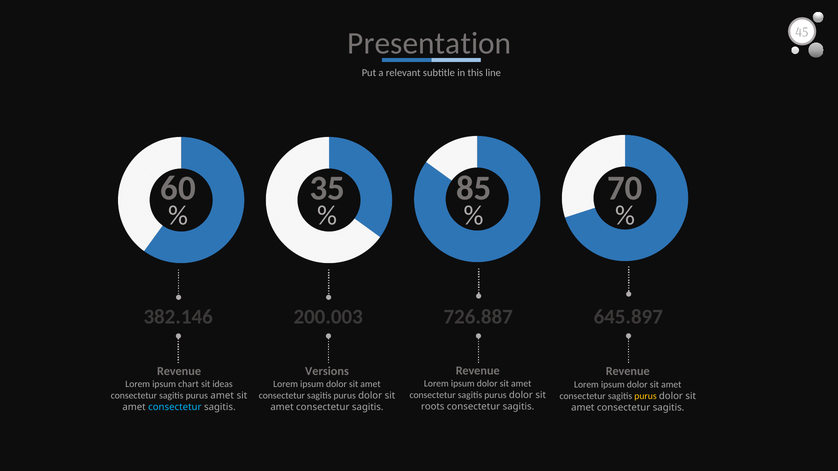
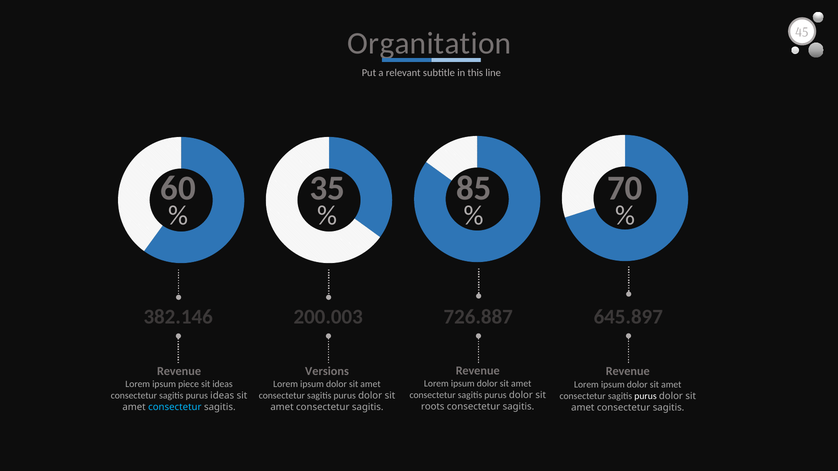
Presentation: Presentation -> Organitation
chart: chart -> piece
purus amet: amet -> ideas
purus at (645, 396) colour: yellow -> white
